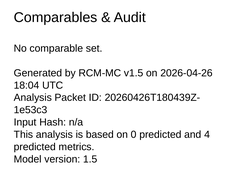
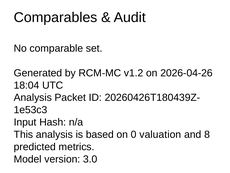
v1.5: v1.5 -> v1.2
0 predicted: predicted -> valuation
4: 4 -> 8
1.5: 1.5 -> 3.0
